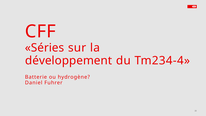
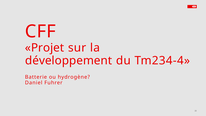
Séries: Séries -> Projet
